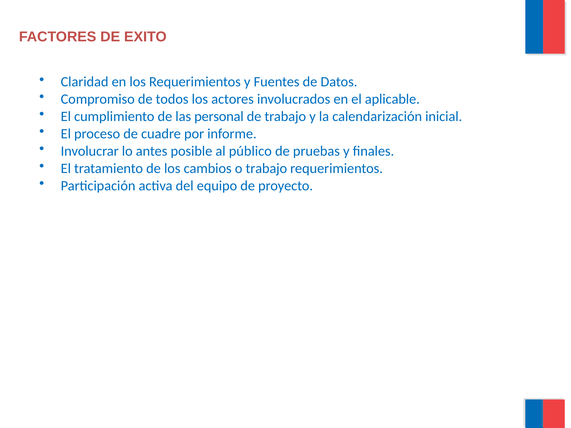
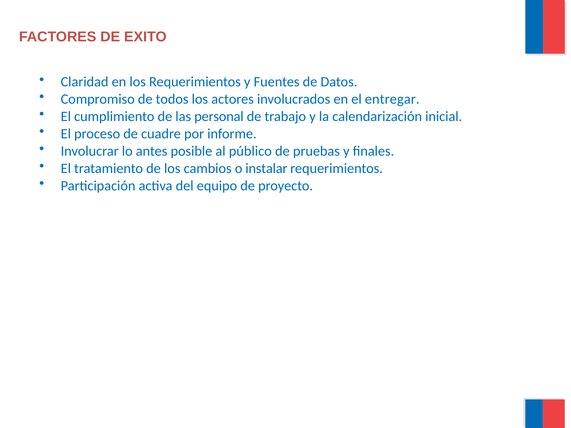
aplicable: aplicable -> entregar
o trabajo: trabajo -> instalar
